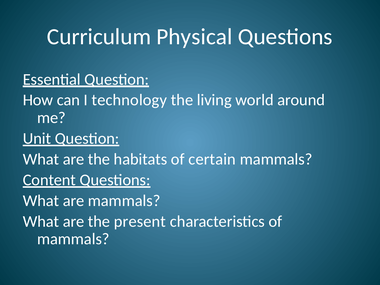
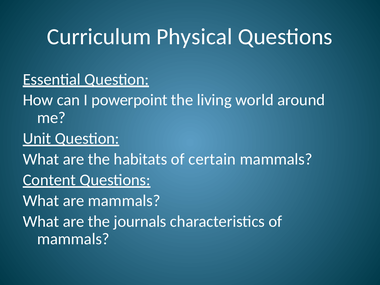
technology: technology -> powerpoint
present: present -> journals
